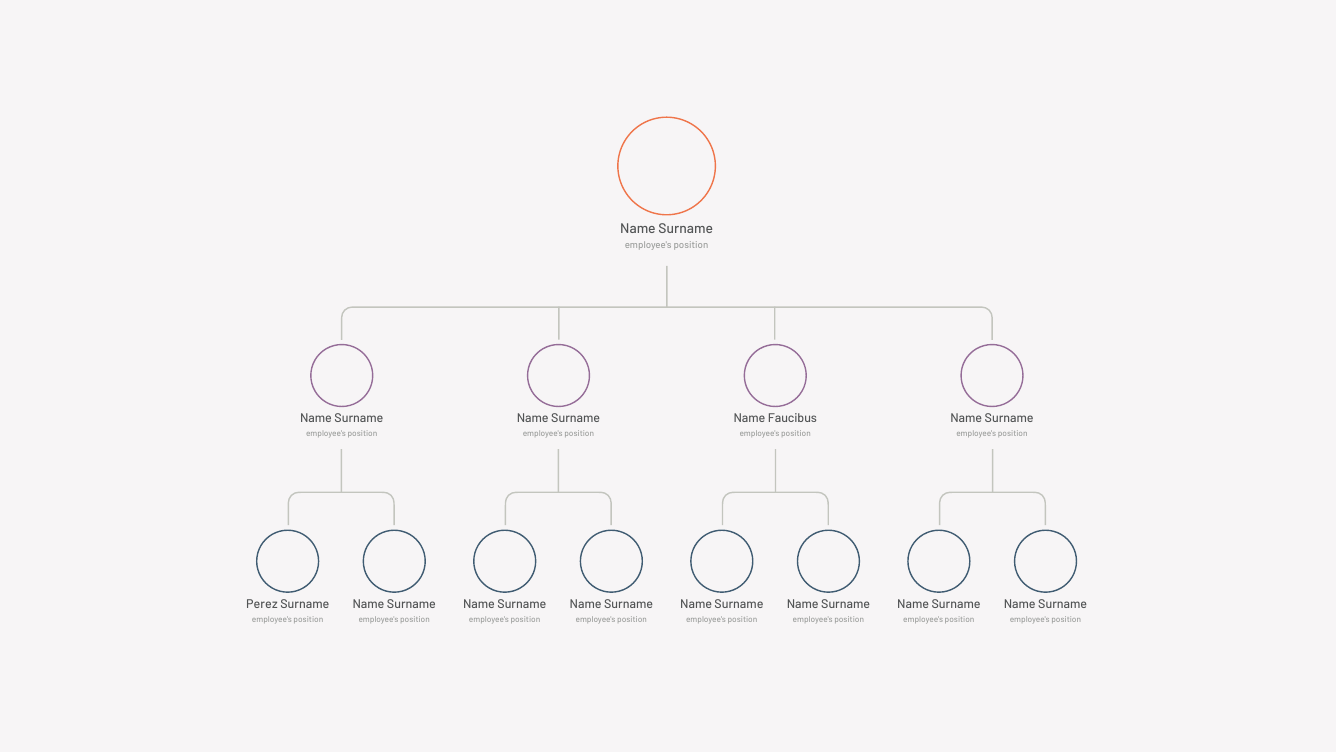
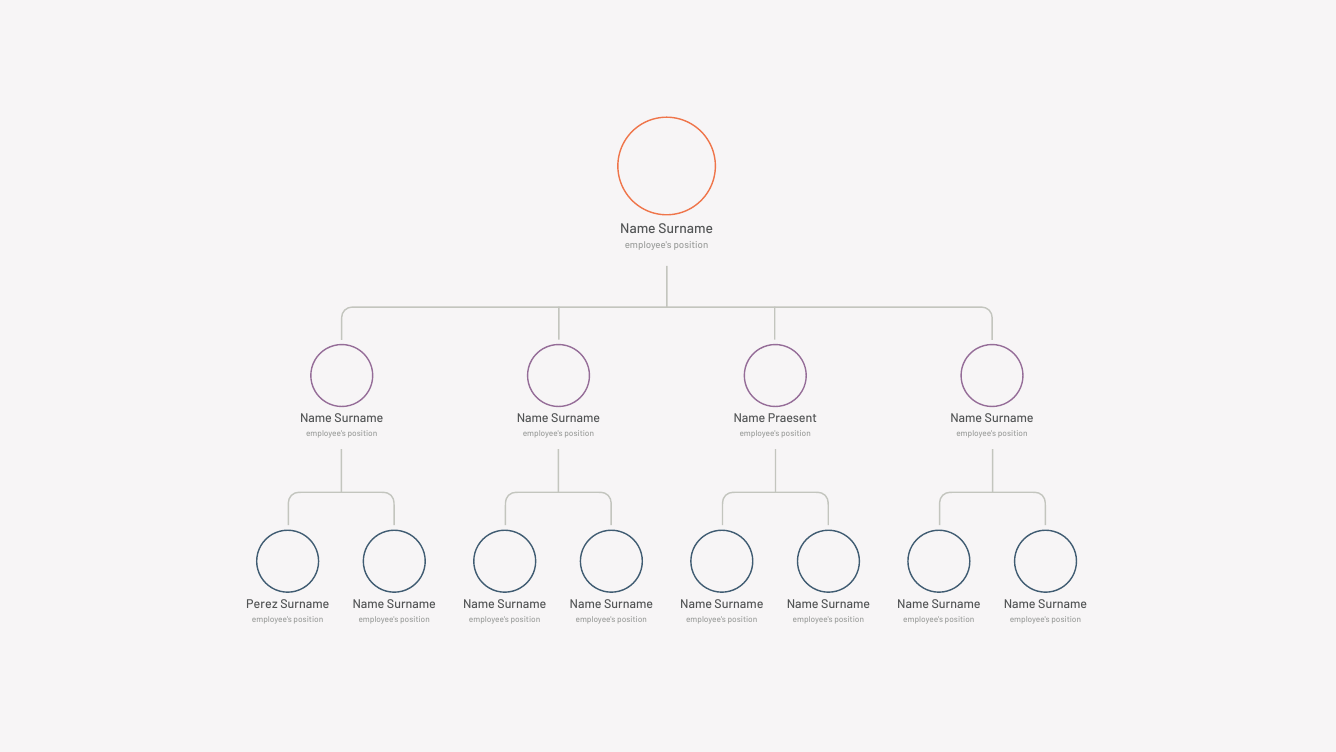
Faucibus: Faucibus -> Praesent
